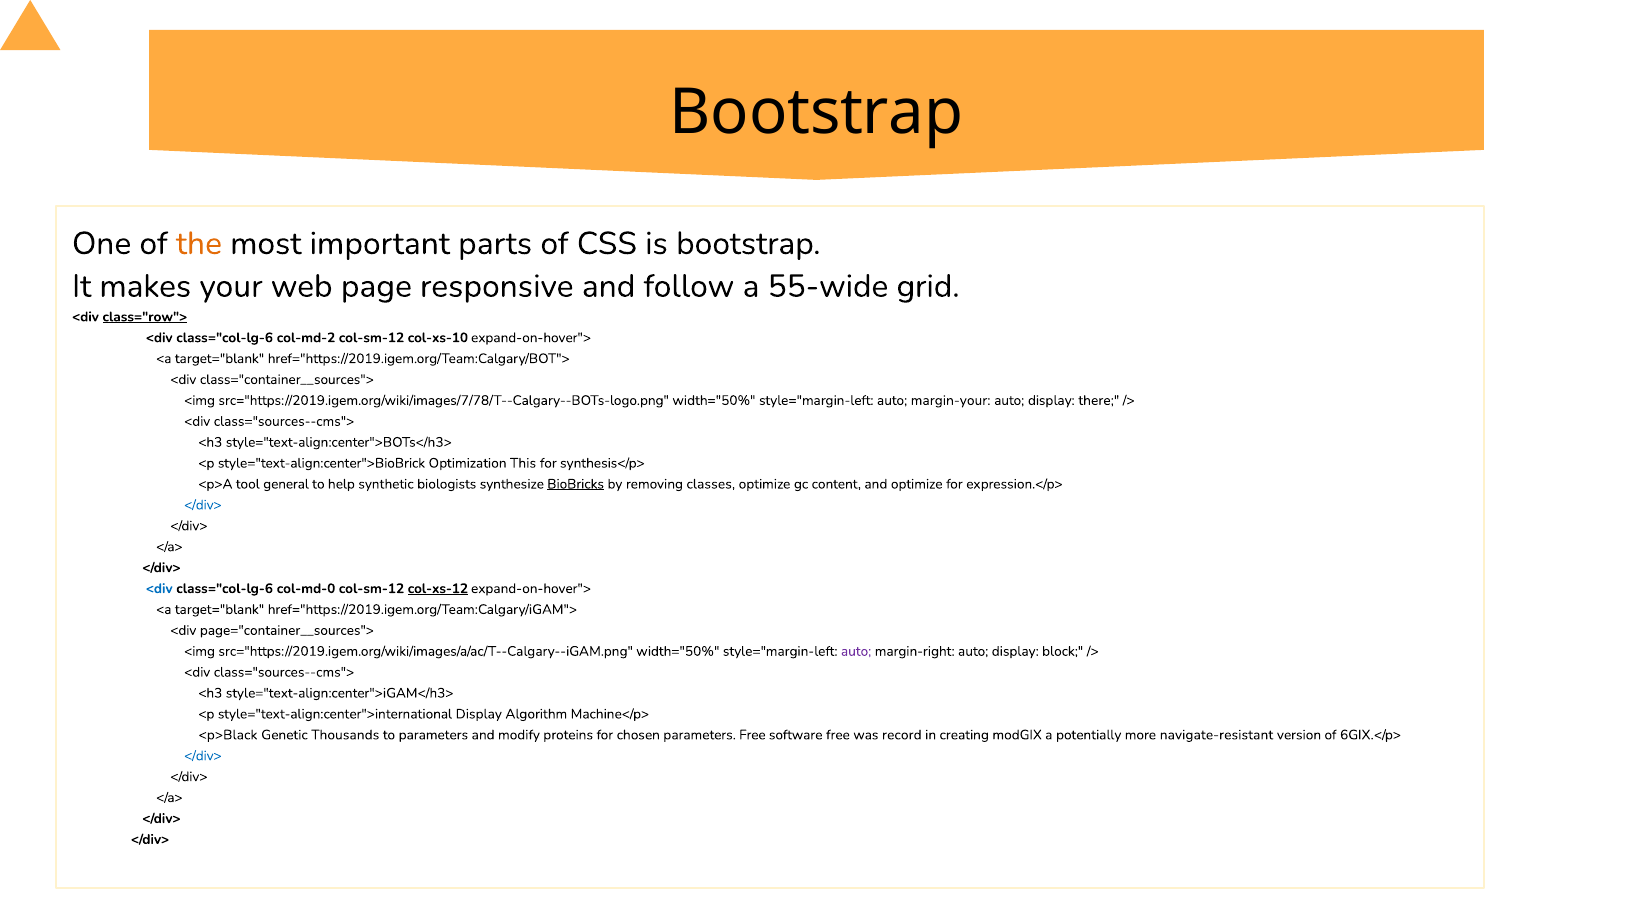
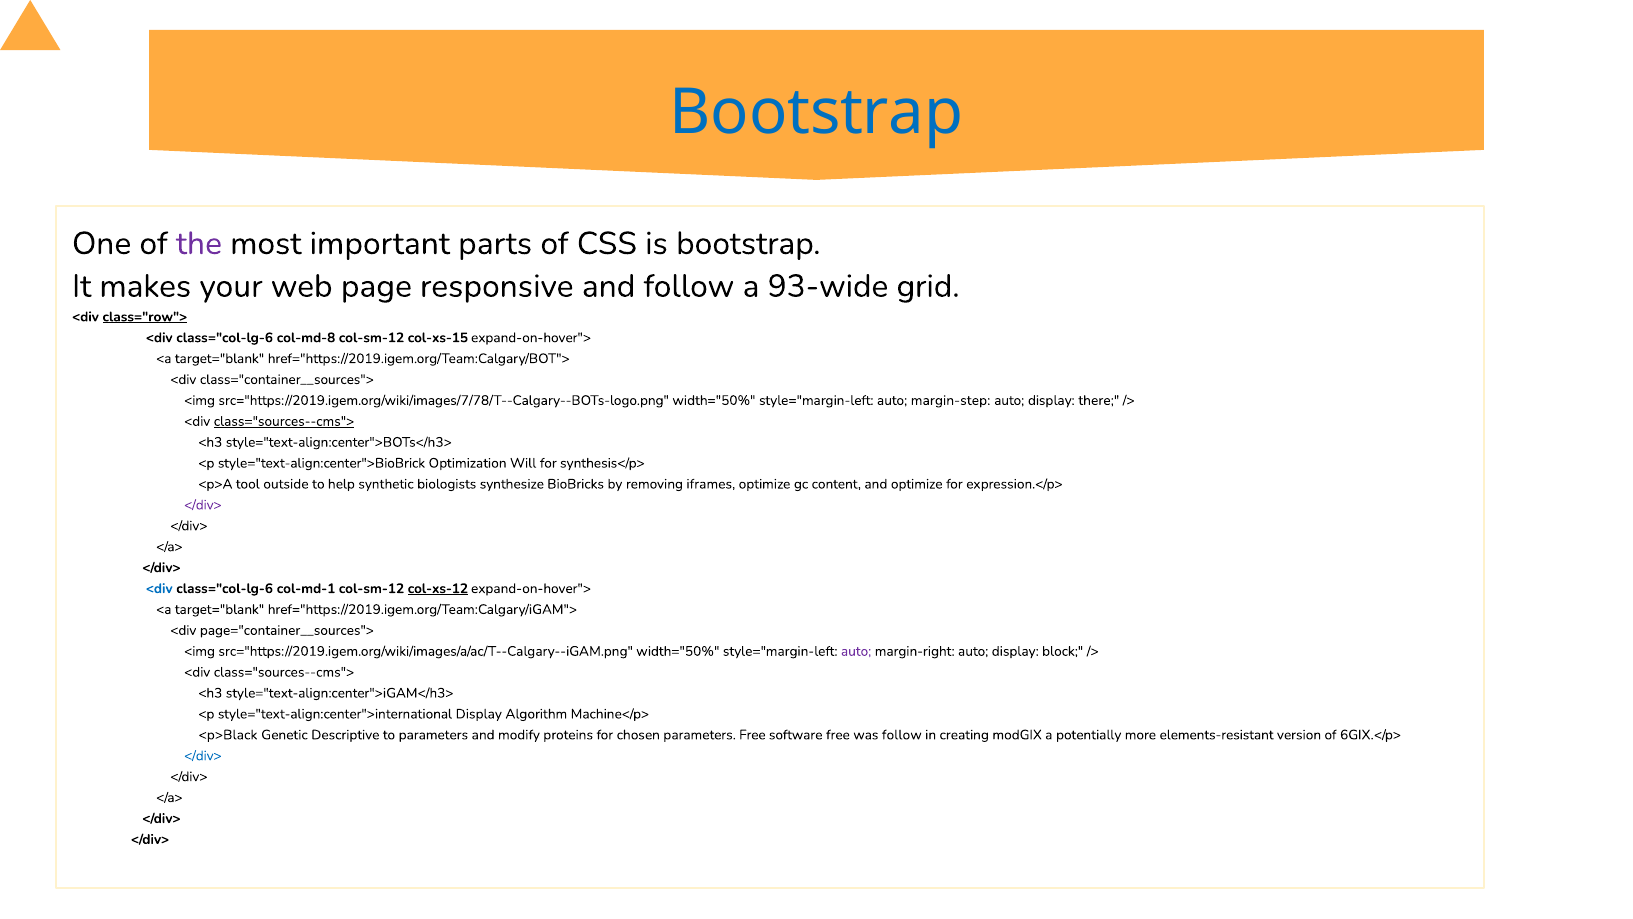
Bootstrap at (817, 113) colour: black -> blue
the colour: orange -> purple
55-wide: 55-wide -> 93-wide
col-md-2: col-md-2 -> col-md-8
col-xs-10: col-xs-10 -> col-xs-15
margin-your: margin-your -> margin-step
class="sources--cms"> at (284, 421) underline: none -> present
This: This -> Will
general: general -> outside
BioBricks underline: present -> none
classes: classes -> iframes
</div> at (203, 505) colour: blue -> purple
col-md-0: col-md-0 -> col-md-1
Thousands: Thousands -> Descriptive
was record: record -> follow
navigate-resistant: navigate-resistant -> elements-resistant
